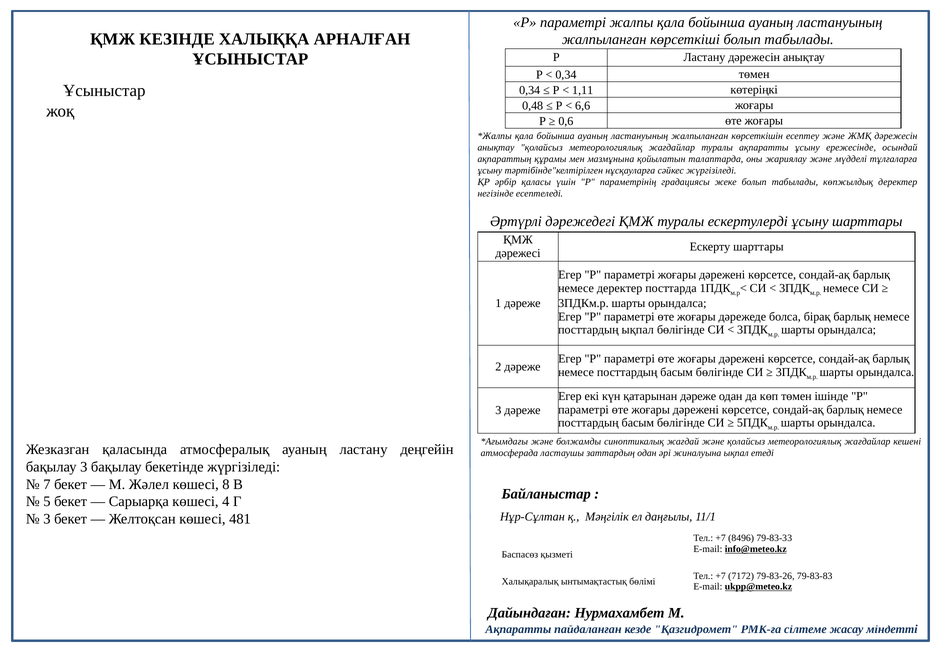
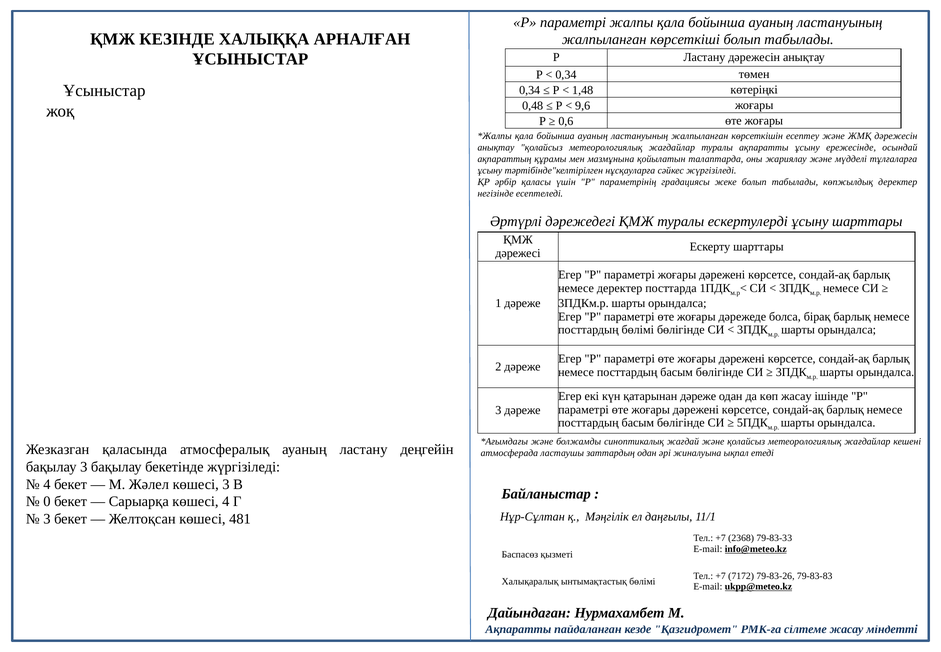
1,11: 1,11 -> 1,48
6,6: 6,6 -> 9,6
посттардың ықпал: ықпал -> бөлімі
көп төмен: төмен -> жасау
7 at (47, 484): 7 -> 4
көшесі 8: 8 -> 3
5: 5 -> 0
8496: 8496 -> 2368
